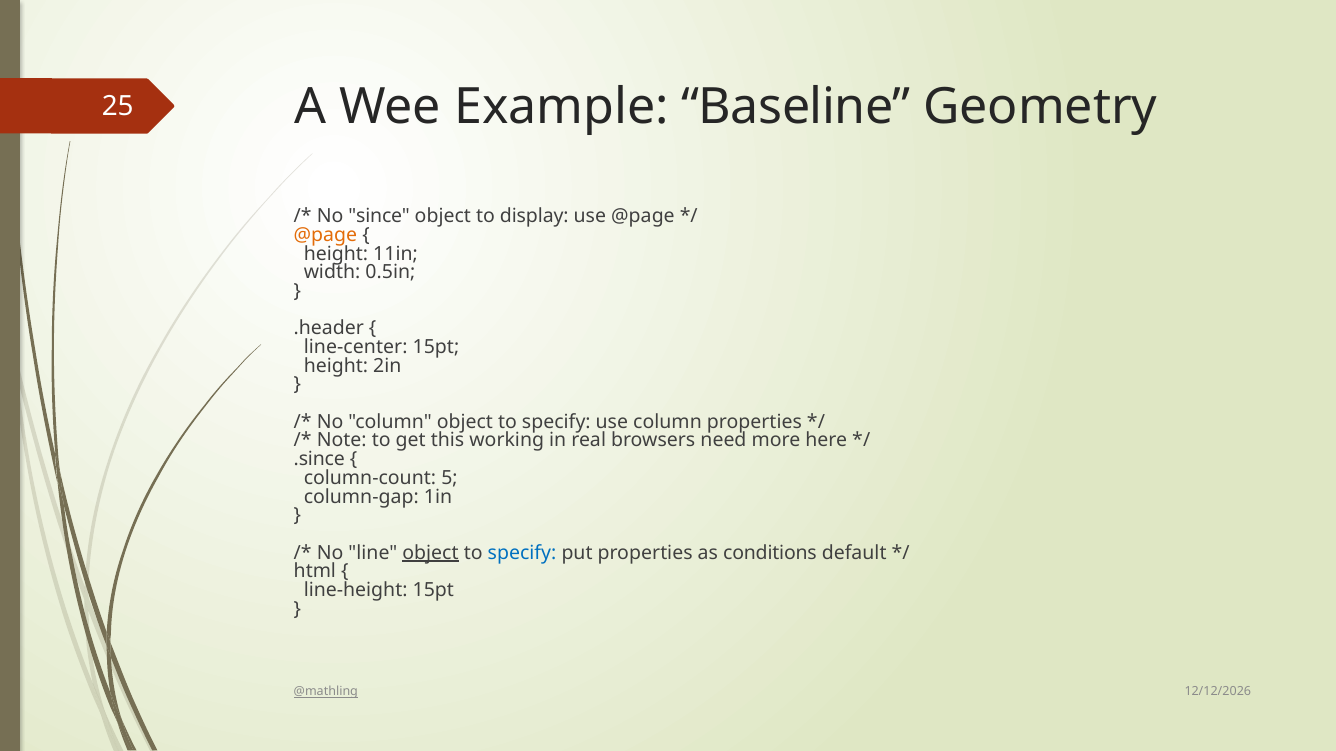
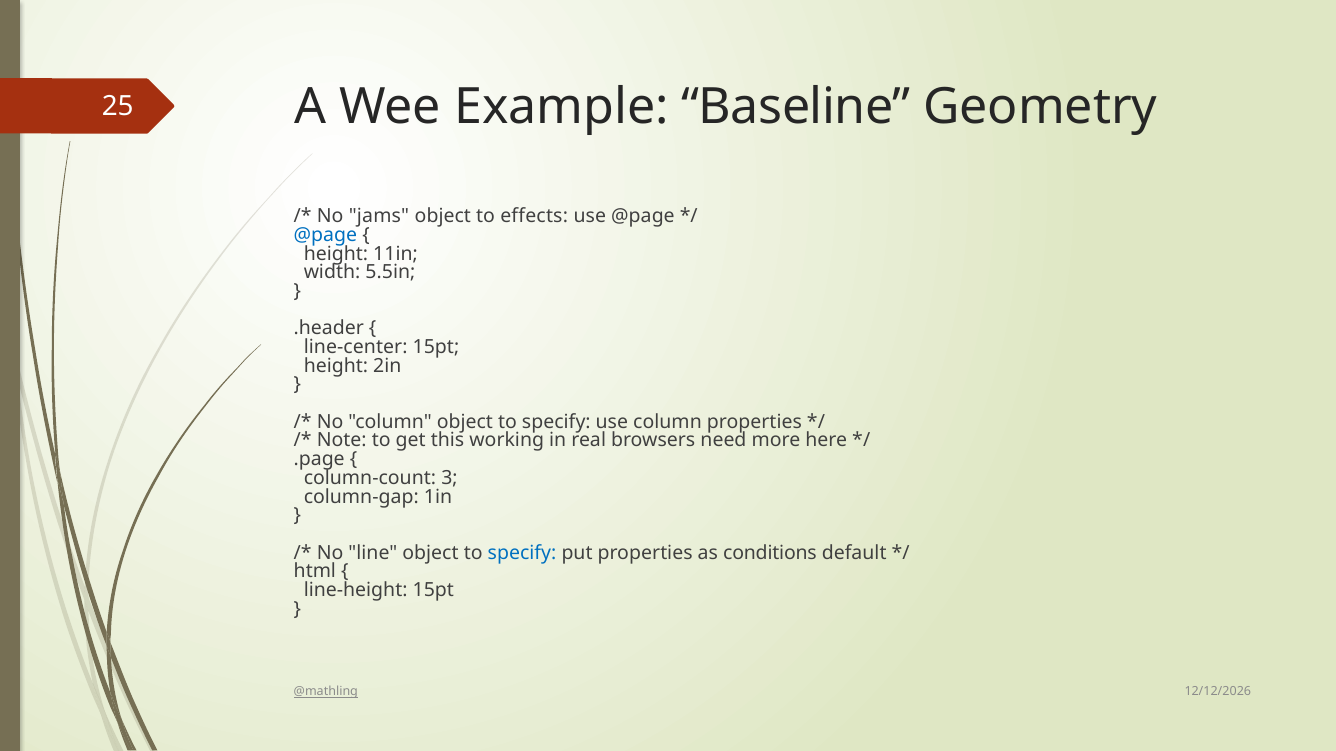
since: since -> jams
display: display -> effects
@page at (325, 235) colour: orange -> blue
0.5in: 0.5in -> 5.5in
.since: .since -> .page
5: 5 -> 3
object at (430, 553) underline: present -> none
